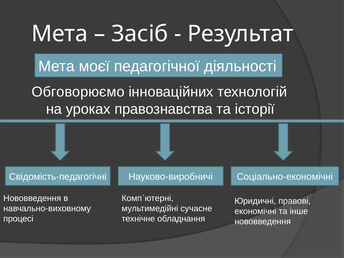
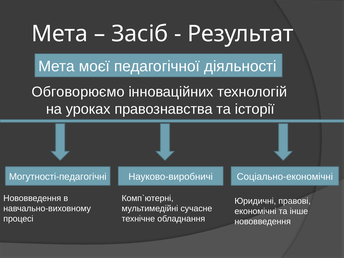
Свідомість-педагогічні: Свідомість-педагогічні -> Могутності-педагогічні
